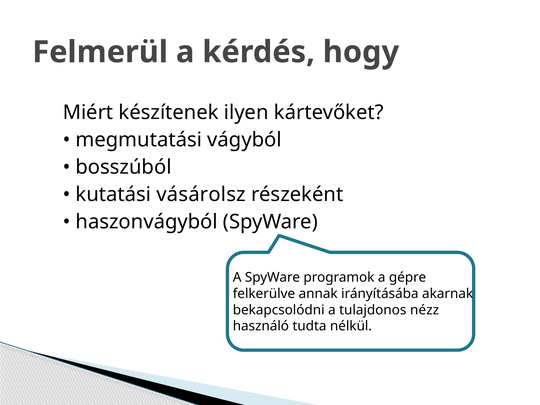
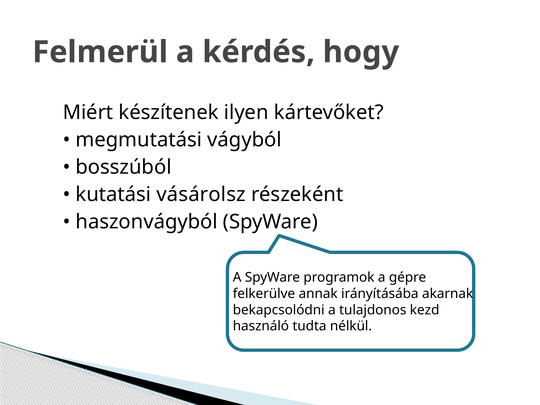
nézz: nézz -> kezd
